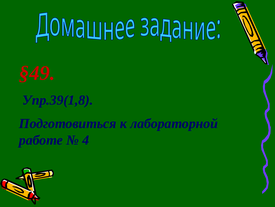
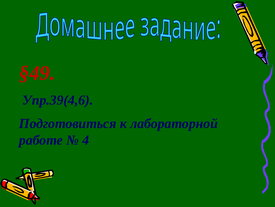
Упр.39(1,8: Упр.39(1,8 -> Упр.39(4,6
